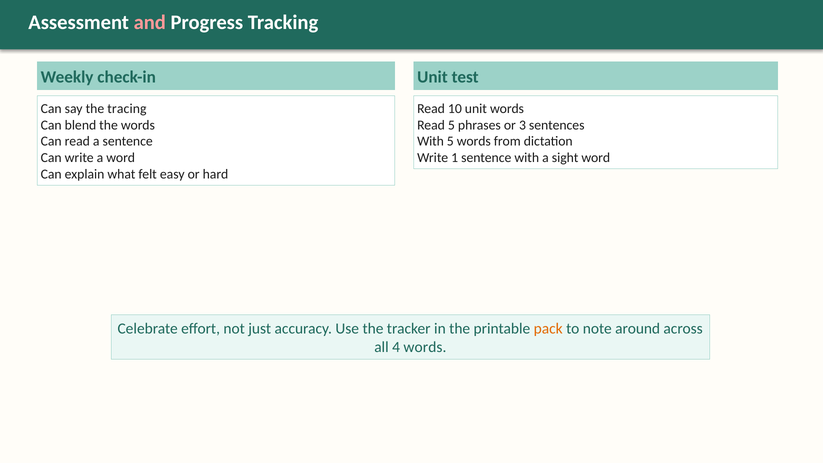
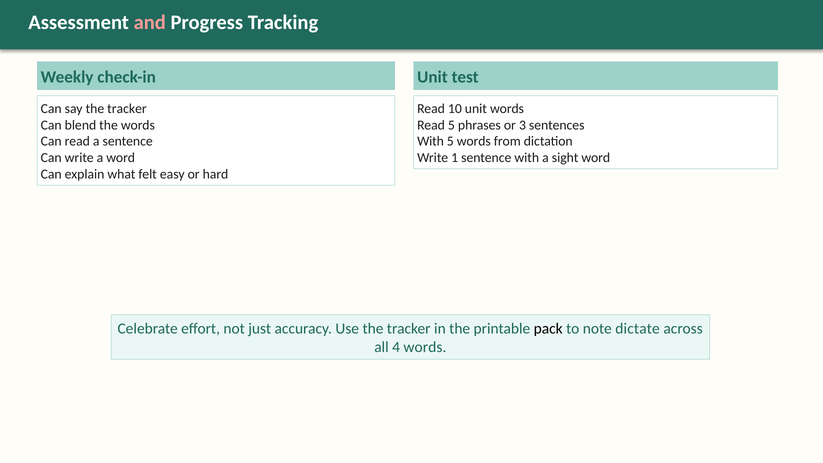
say the tracing: tracing -> tracker
pack colour: orange -> black
around: around -> dictate
